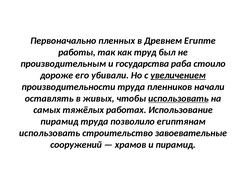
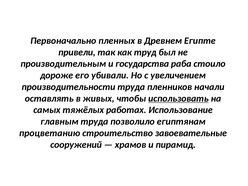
работы: работы -> привели
увеличением underline: present -> none
пирамид at (59, 122): пирамид -> главным
использовать at (50, 133): использовать -> процветанию
